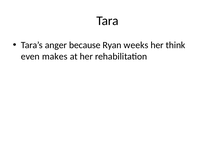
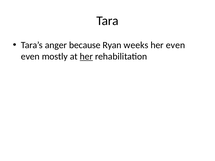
her think: think -> even
makes: makes -> mostly
her at (86, 57) underline: none -> present
